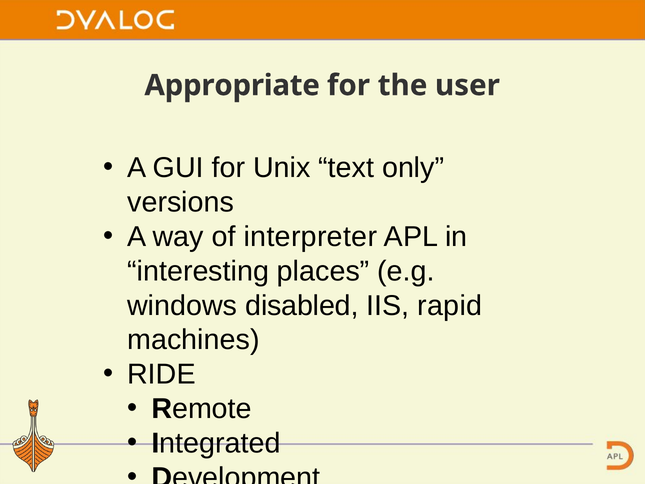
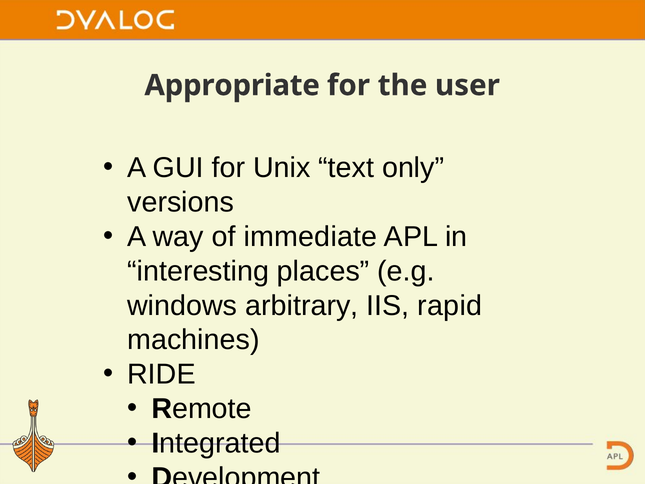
interpreter: interpreter -> immediate
disabled: disabled -> arbitrary
